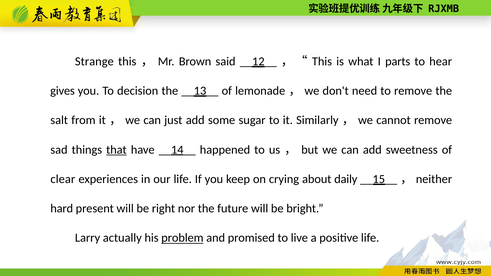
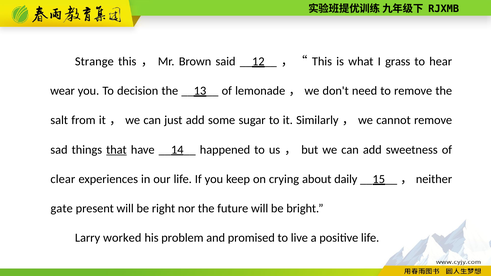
parts: parts -> grass
gives: gives -> wear
hard: hard -> gate
actually: actually -> worked
problem underline: present -> none
